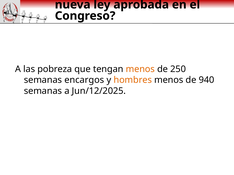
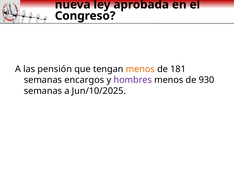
pobreza: pobreza -> pensión
250: 250 -> 181
hombres colour: orange -> purple
940: 940 -> 930
Jun/12/2025: Jun/12/2025 -> Jun/10/2025
